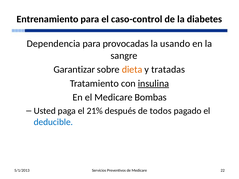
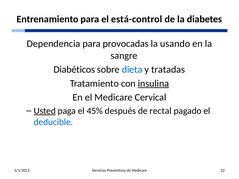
caso-control: caso-control -> está-control
Garantizar: Garantizar -> Diabéticos
dieta colour: orange -> blue
Bombas: Bombas -> Cervical
Usted underline: none -> present
21%: 21% -> 45%
todos: todos -> rectal
